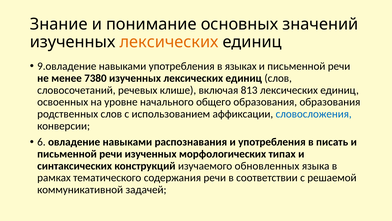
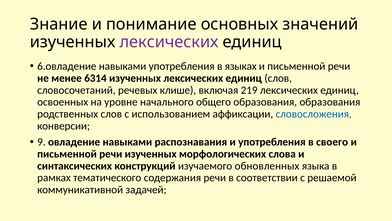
лексических at (169, 42) colour: orange -> purple
9.овладение: 9.овладение -> 6.овладение
7380: 7380 -> 6314
813: 813 -> 219
6: 6 -> 9
писать: писать -> своего
типах: типах -> слова
